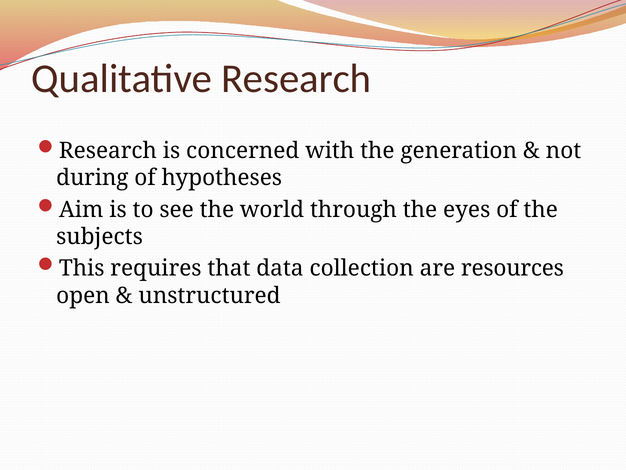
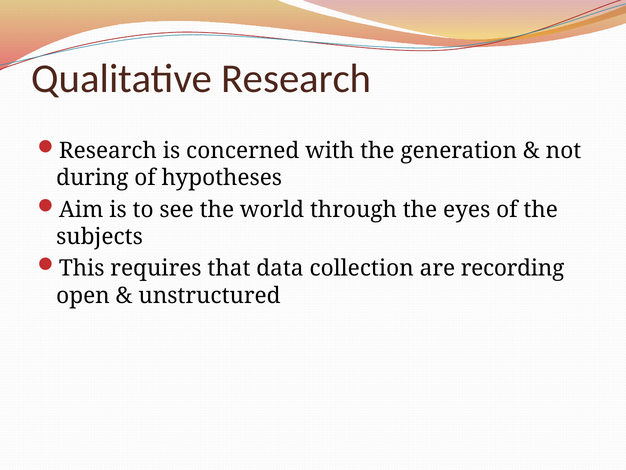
resources: resources -> recording
